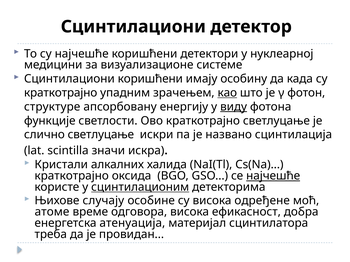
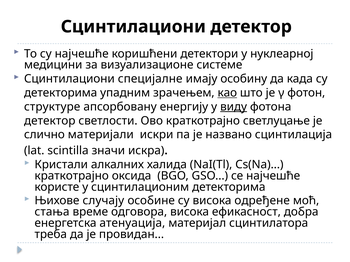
Сцинтилациони коришћени: коришћени -> специјалне
краткотрајно at (61, 93): краткотрајно -> детекторима
функције at (50, 121): функције -> детектор
слично светлуцање: светлуцање -> материјали
најчешће at (273, 176) underline: present -> none
сцинтилационим underline: present -> none
атоме: атоме -> стања
